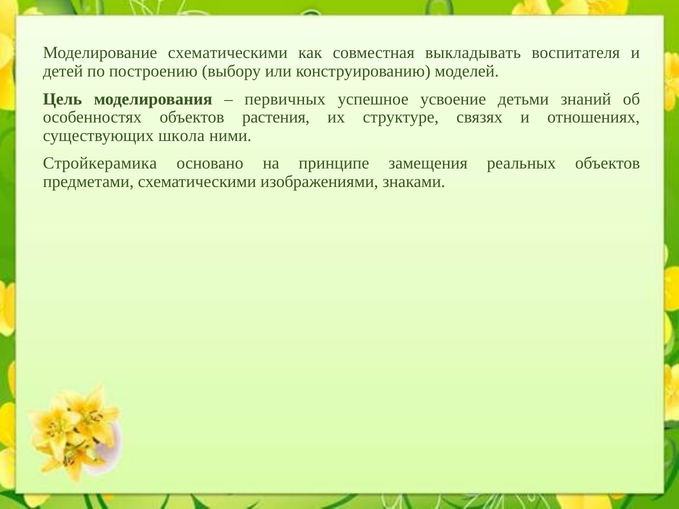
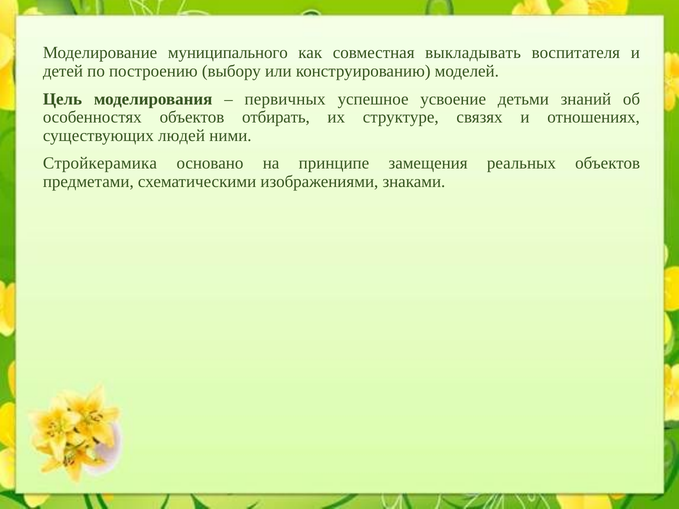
Моделирование схематическими: схематическими -> муниципального
растения: растения -> отбирать
школа: школа -> людей
